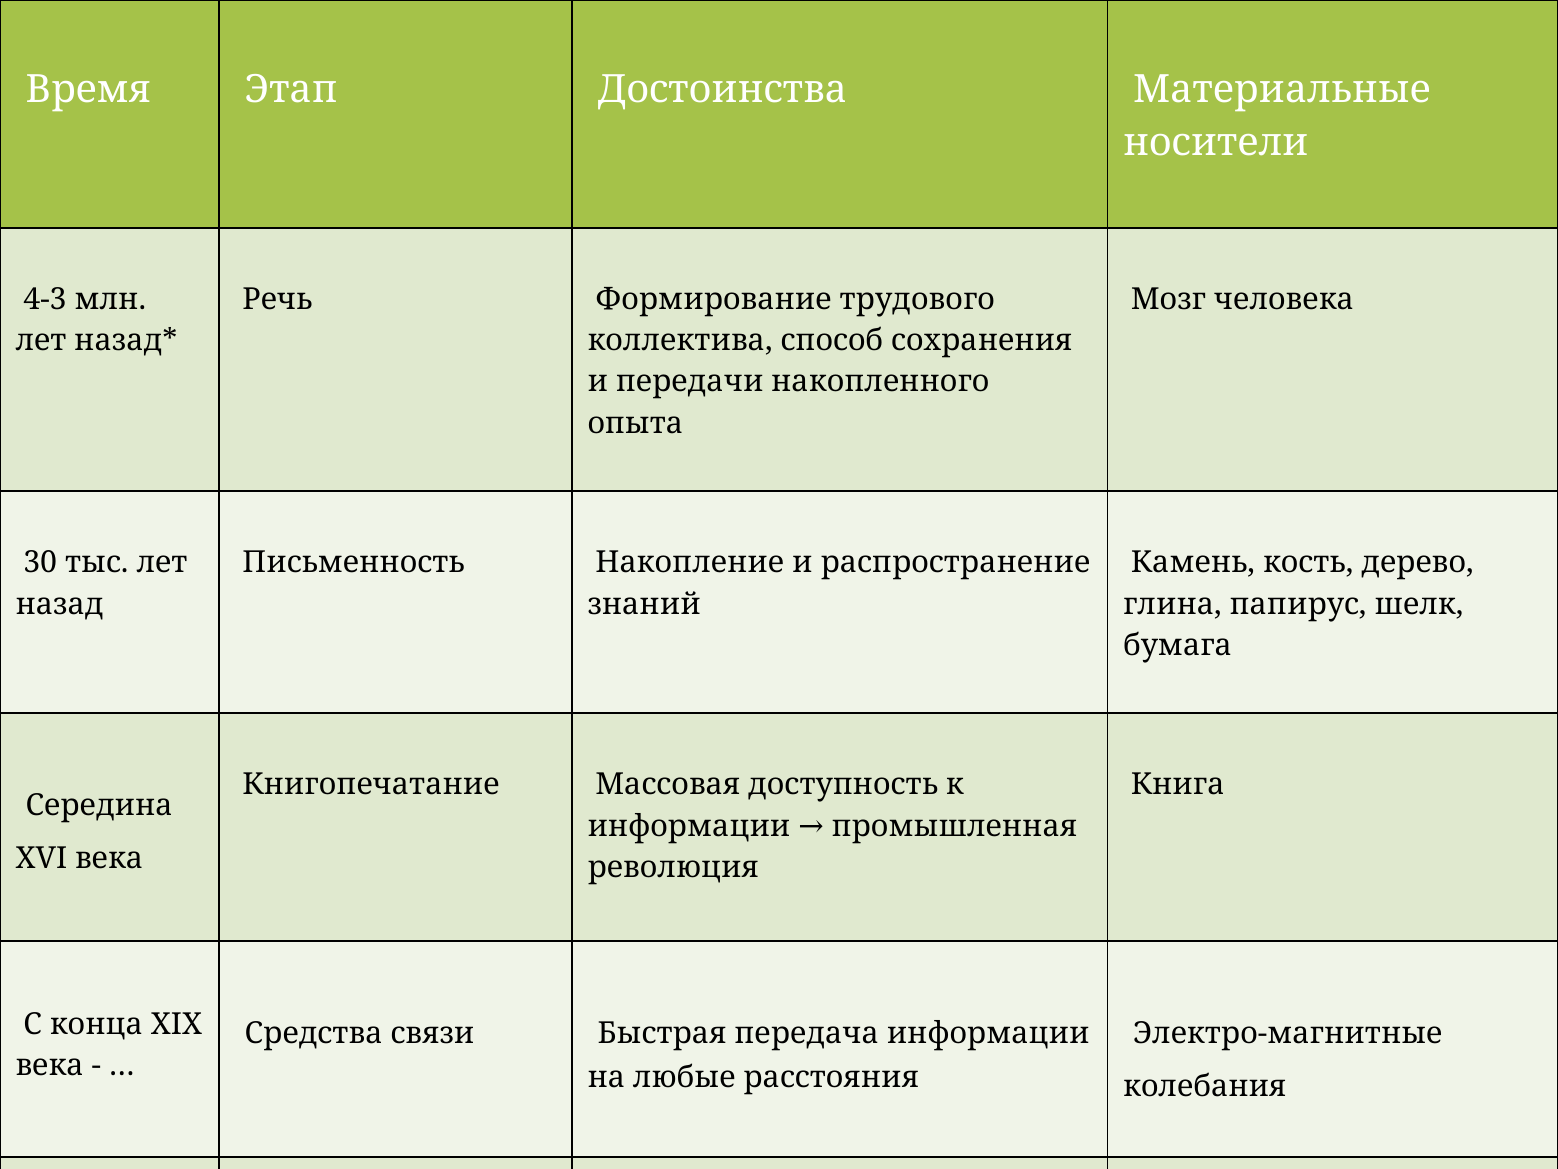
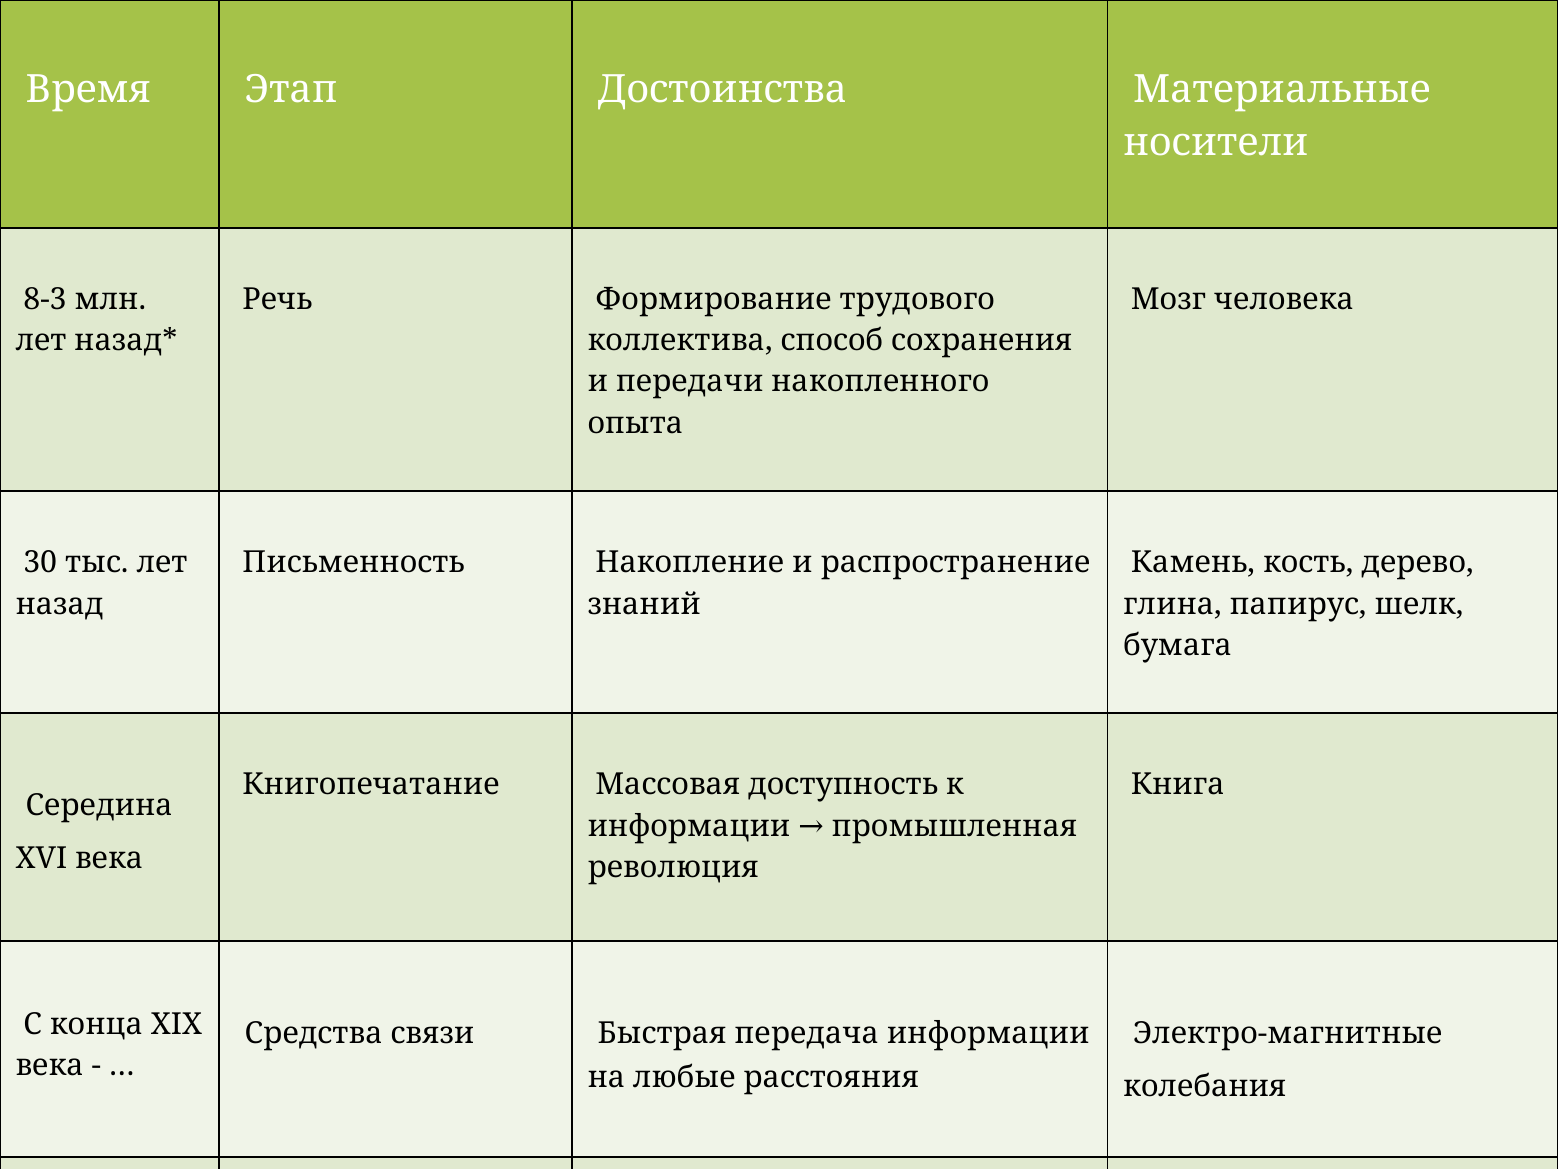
4-3: 4-3 -> 8-3
